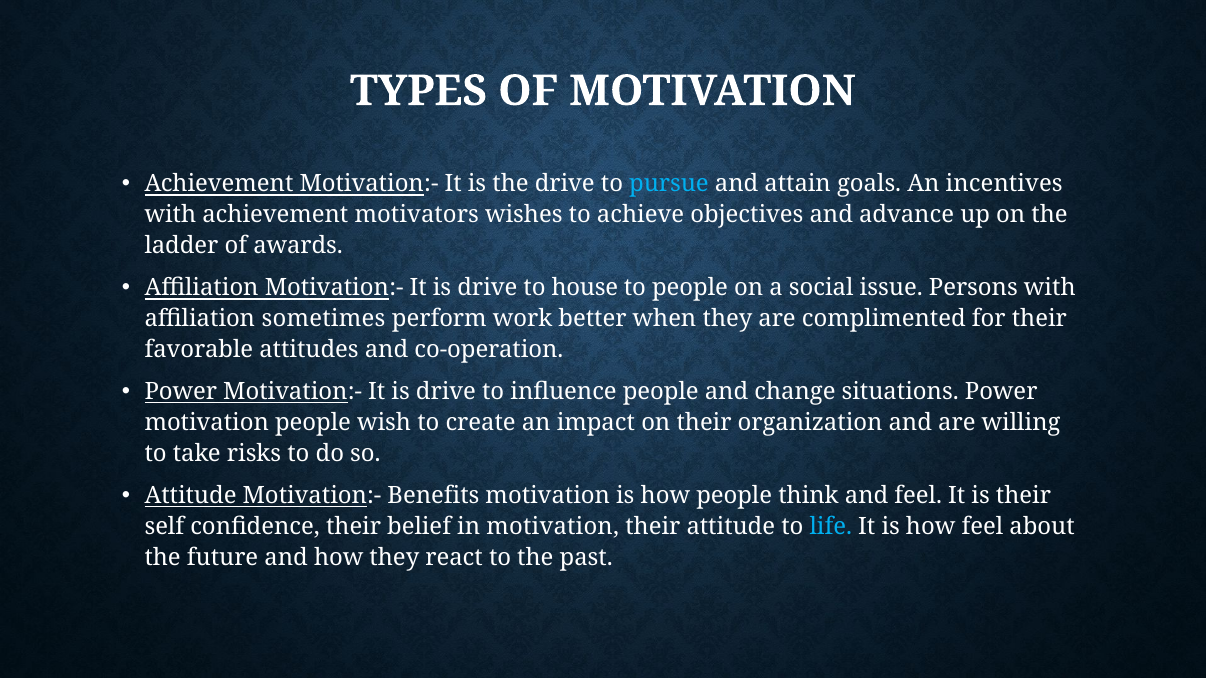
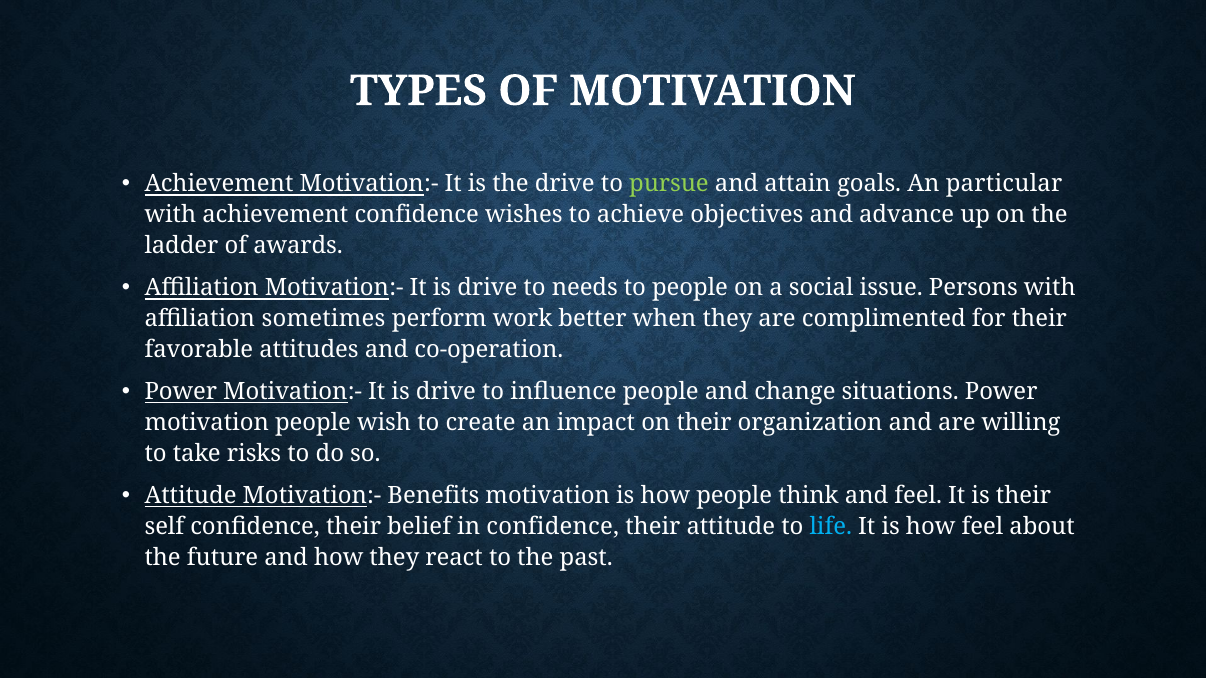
pursue colour: light blue -> light green
incentives: incentives -> particular
achievement motivators: motivators -> confidence
house: house -> needs
in motivation: motivation -> confidence
